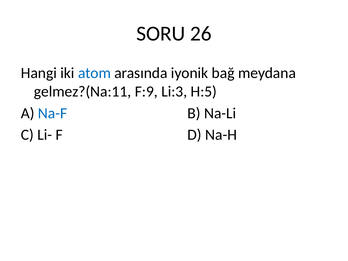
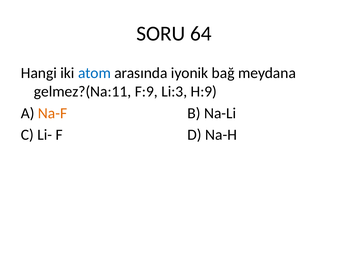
26: 26 -> 64
H:5: H:5 -> H:9
Na-F colour: blue -> orange
